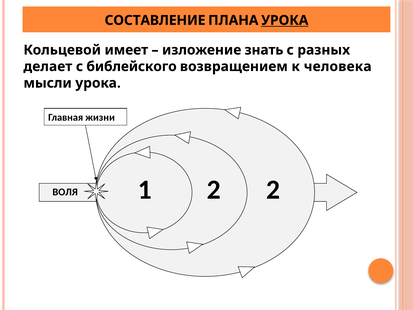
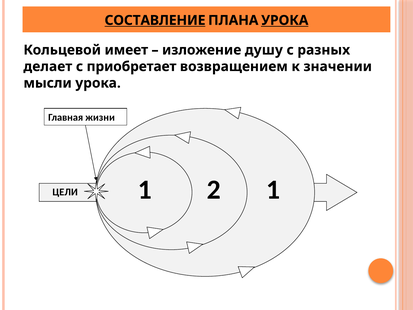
СОСТАВЛЕНИЕ underline: none -> present
знать: знать -> душу
библейского: библейского -> приобретает
человека: человека -> значении
2 2: 2 -> 1
ВОЛЯ: ВОЛЯ -> ЦЕЛИ
